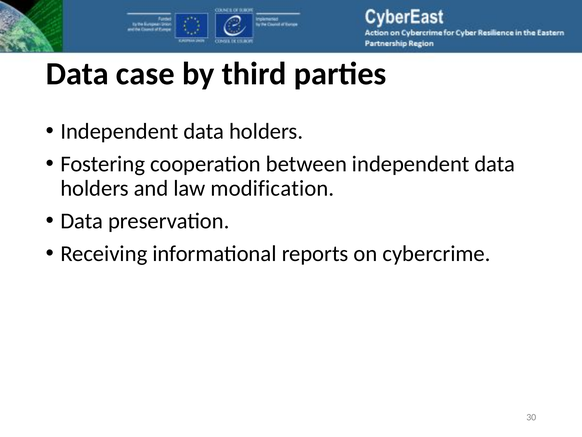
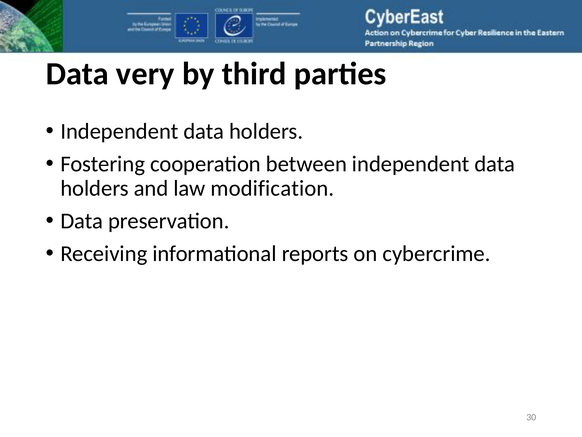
case: case -> very
